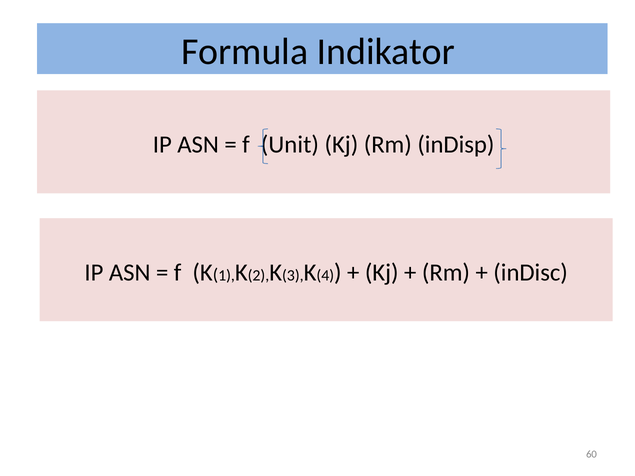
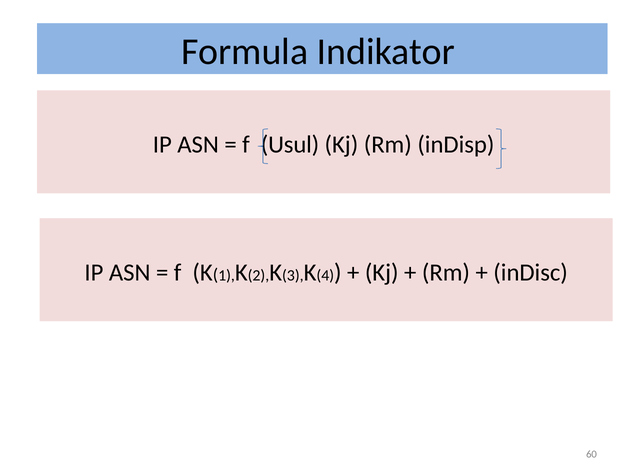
Unit: Unit -> Usul
